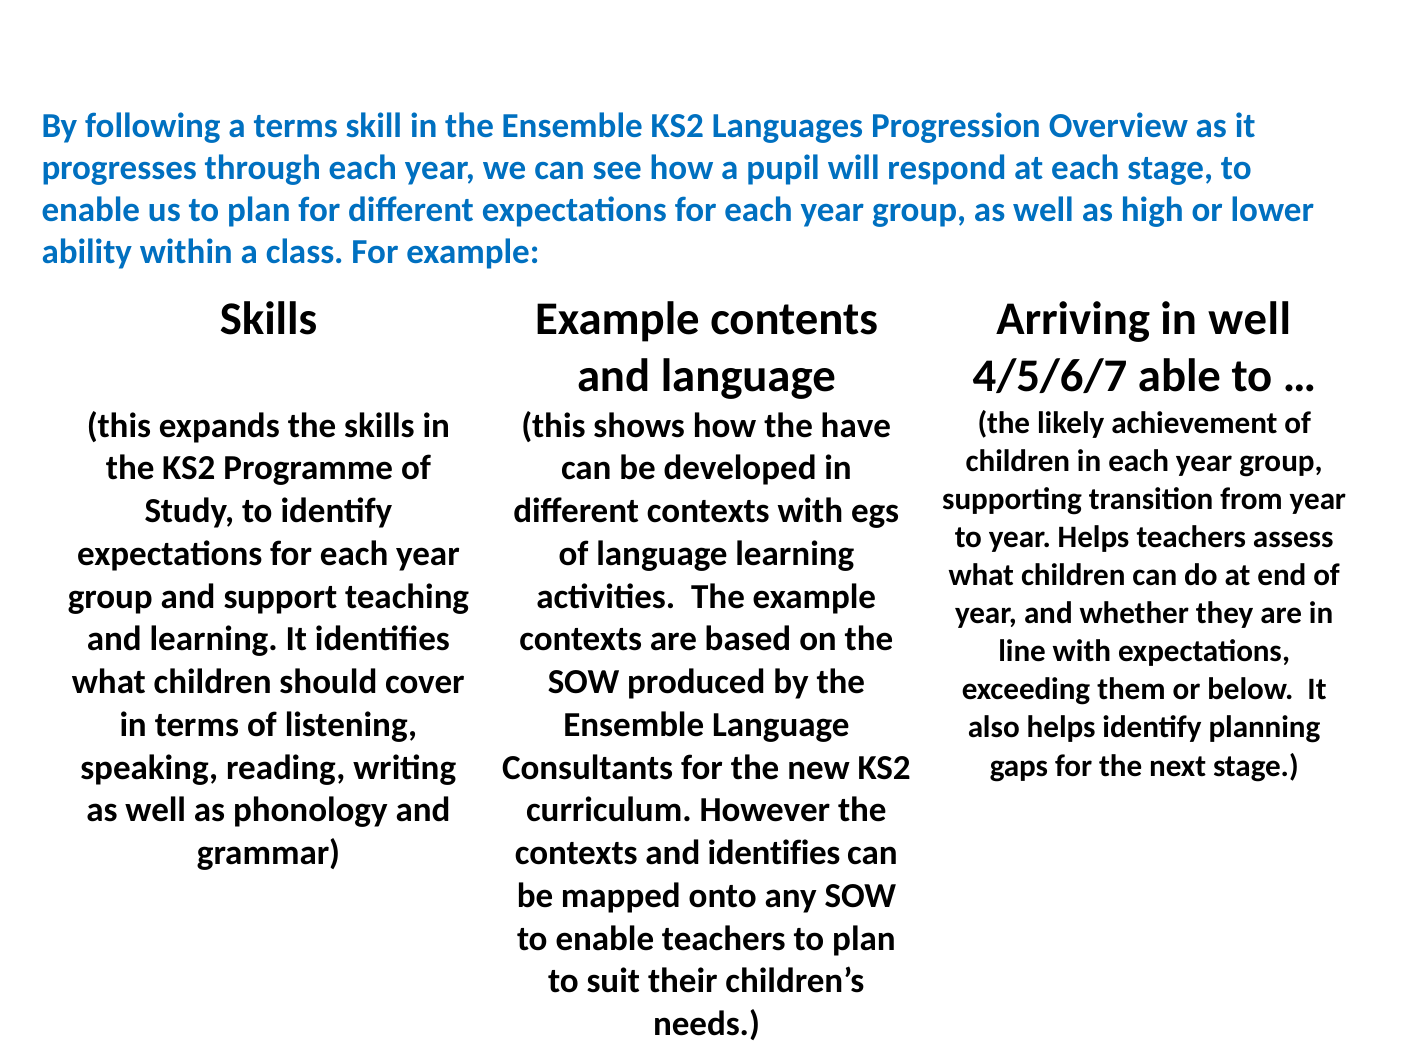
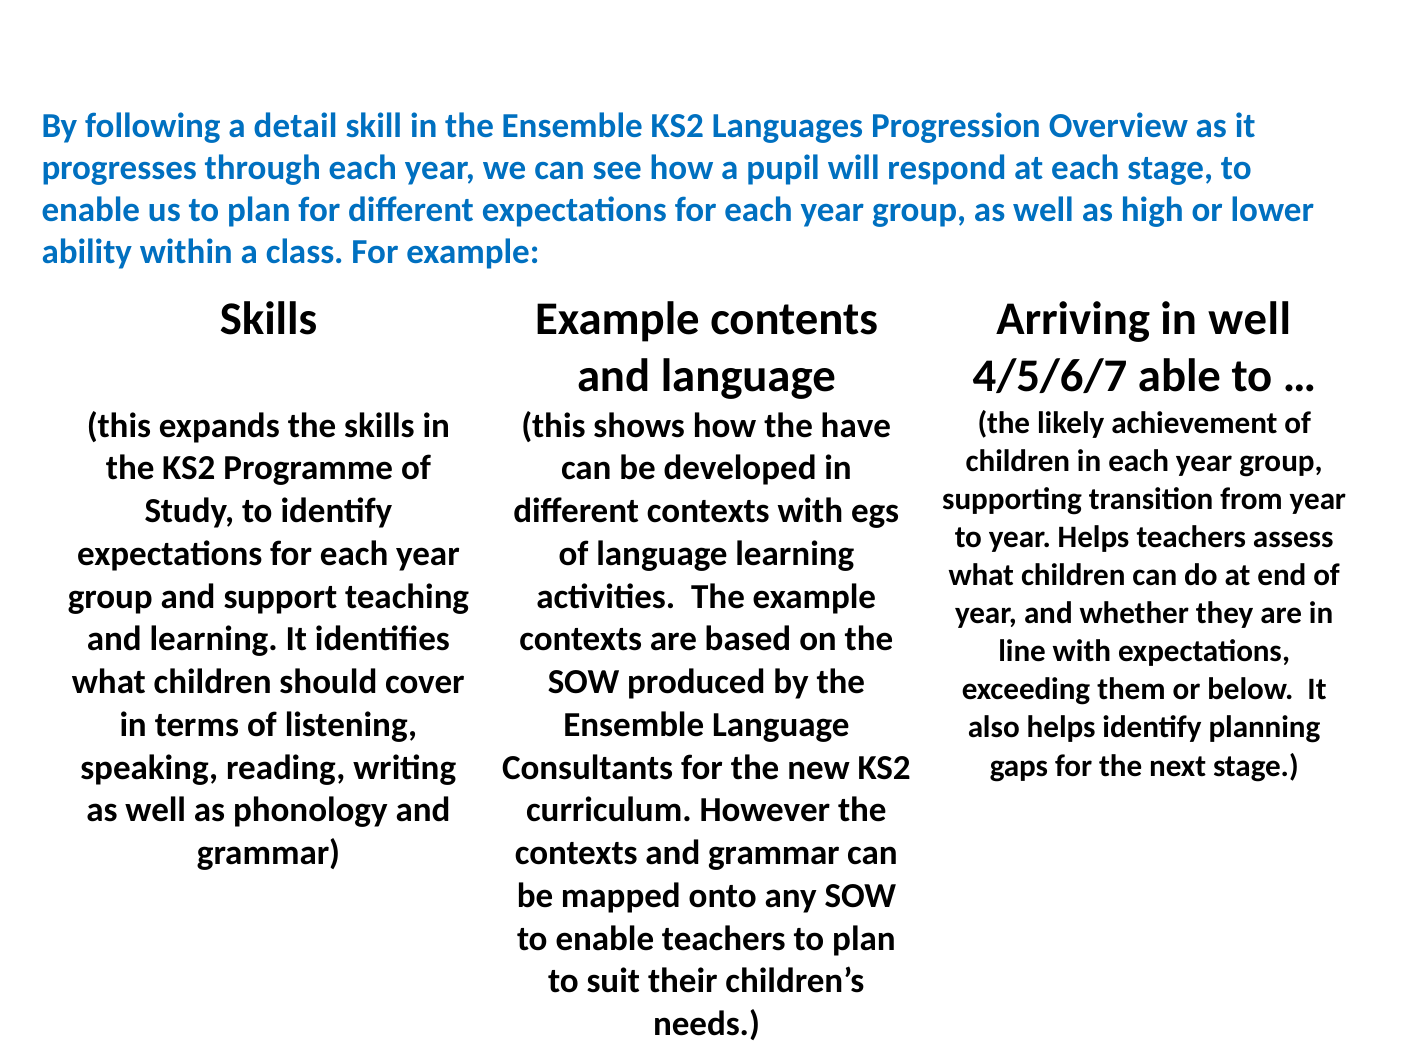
a terms: terms -> detail
contexts and identifies: identifies -> grammar
